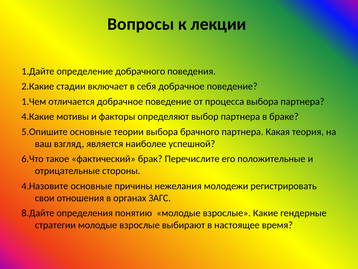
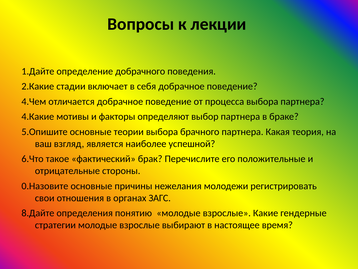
1.Чем: 1.Чем -> 4.Чем
4.Назовите: 4.Назовите -> 0.Назовите
